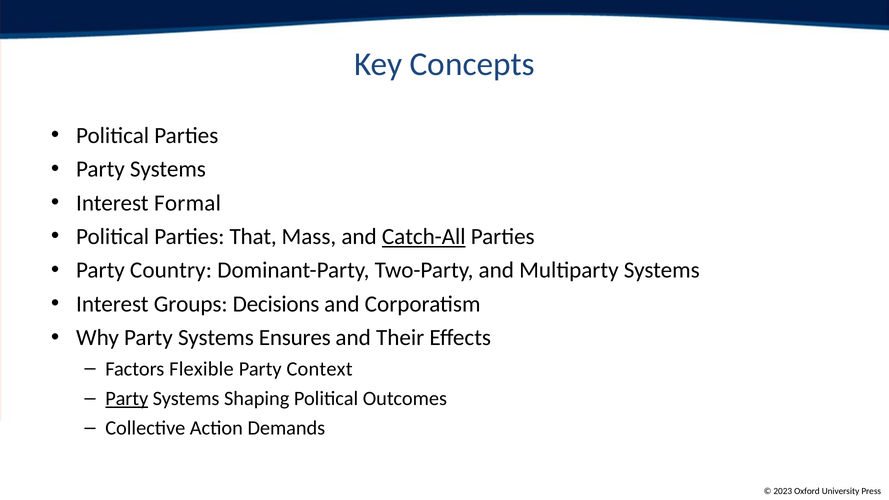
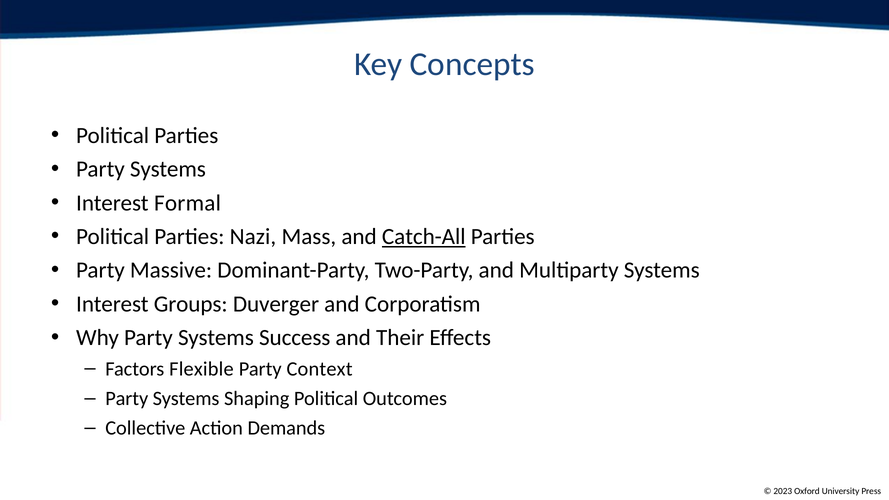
That: That -> Nazi
Country: Country -> Massive
Decisions: Decisions -> Duverger
Ensures: Ensures -> Success
Party at (127, 398) underline: present -> none
